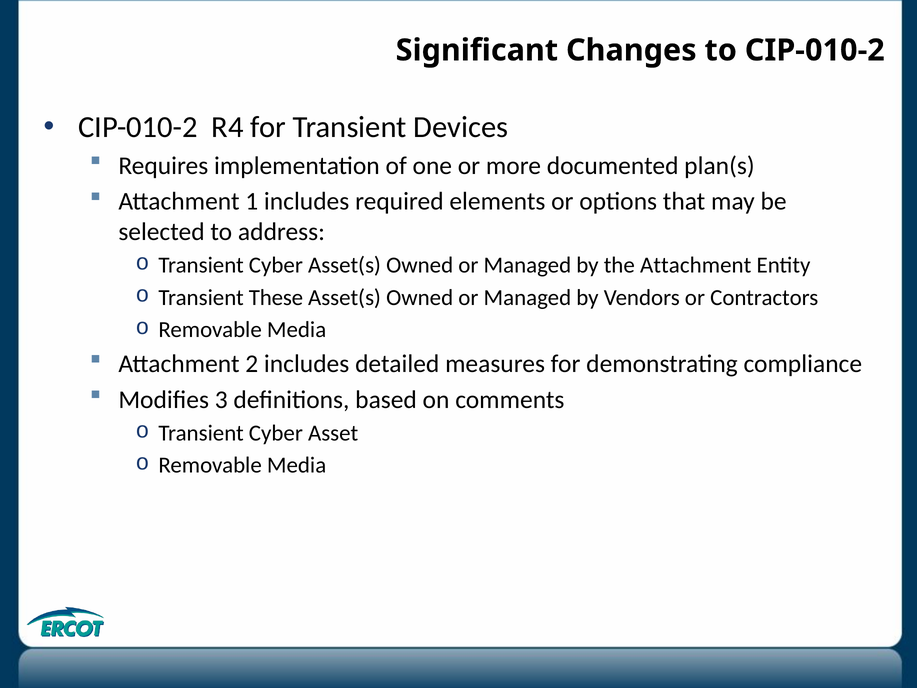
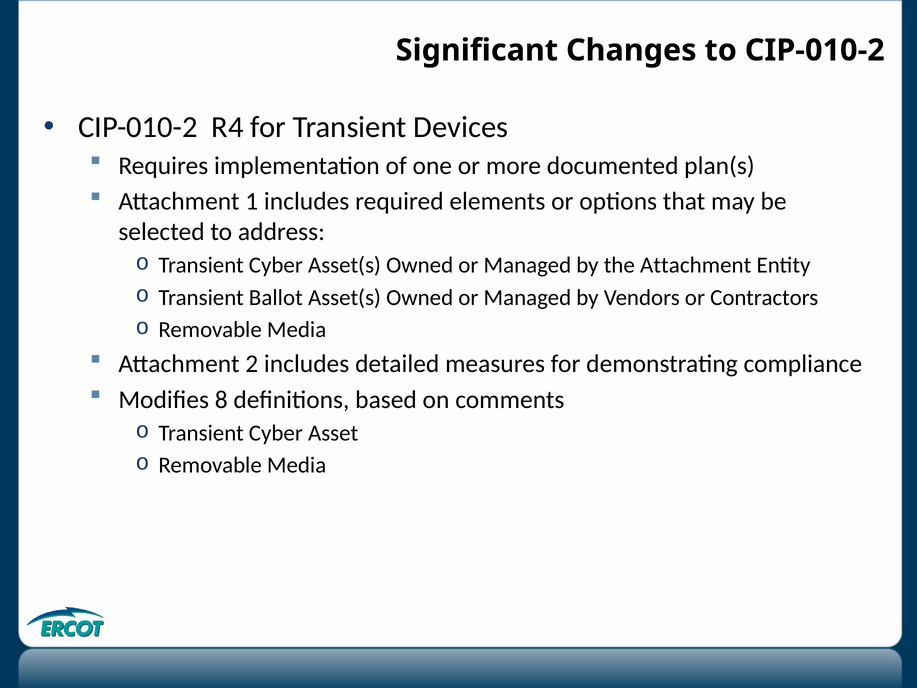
These: These -> Ballot
3: 3 -> 8
